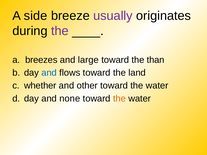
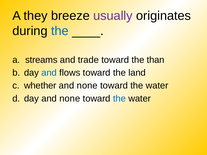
side: side -> they
the at (60, 31) colour: purple -> blue
breezes: breezes -> streams
large: large -> trade
other at (87, 86): other -> none
the at (119, 99) colour: orange -> blue
